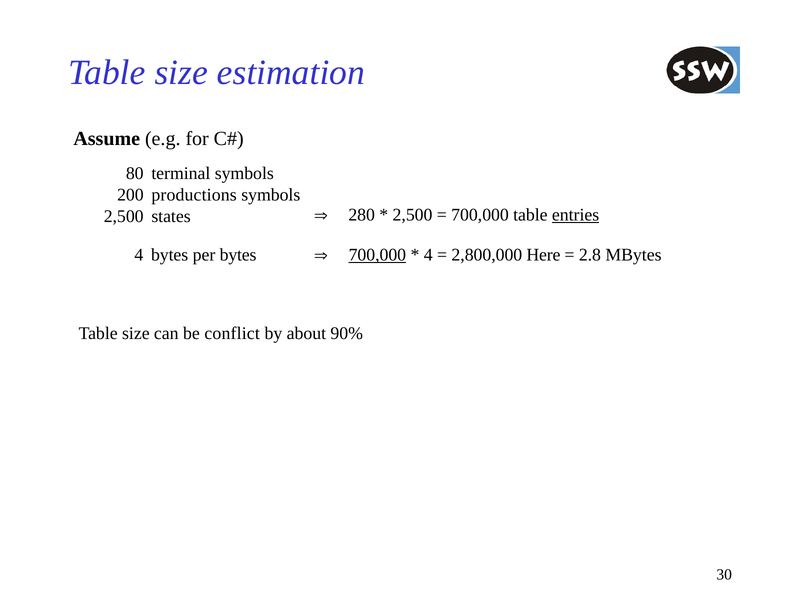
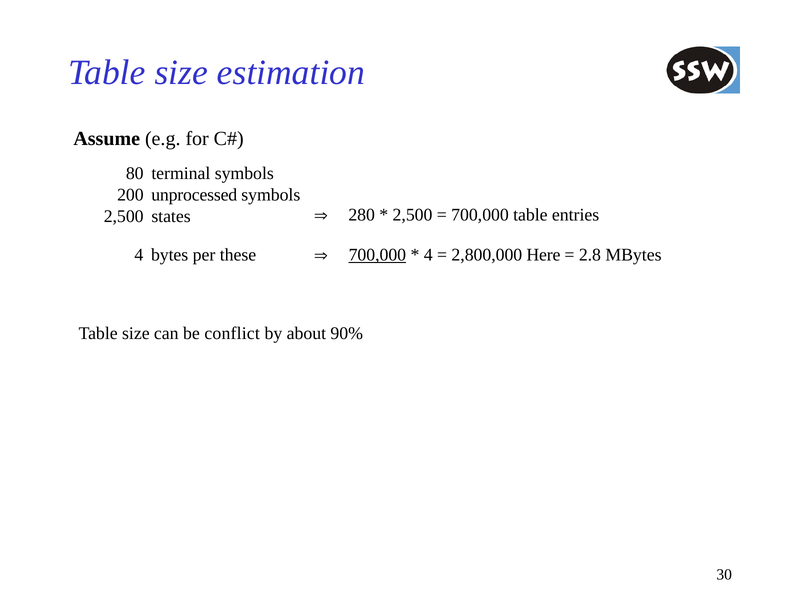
productions: productions -> unprocessed
entries underline: present -> none
per bytes: bytes -> these
